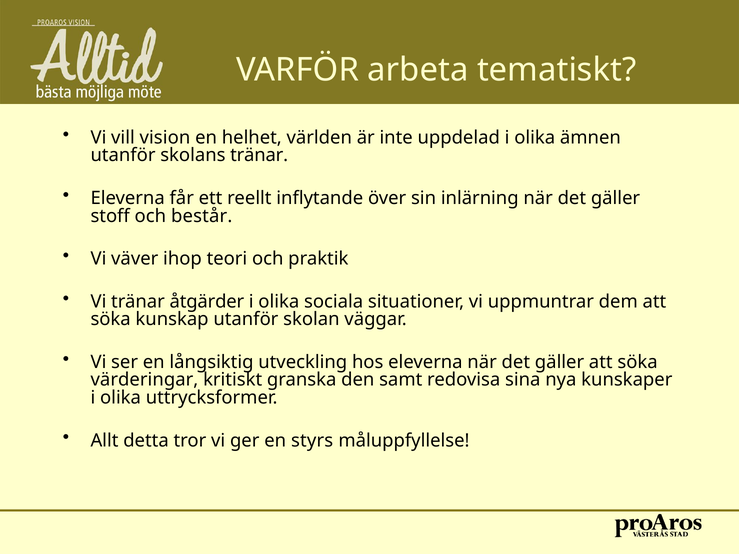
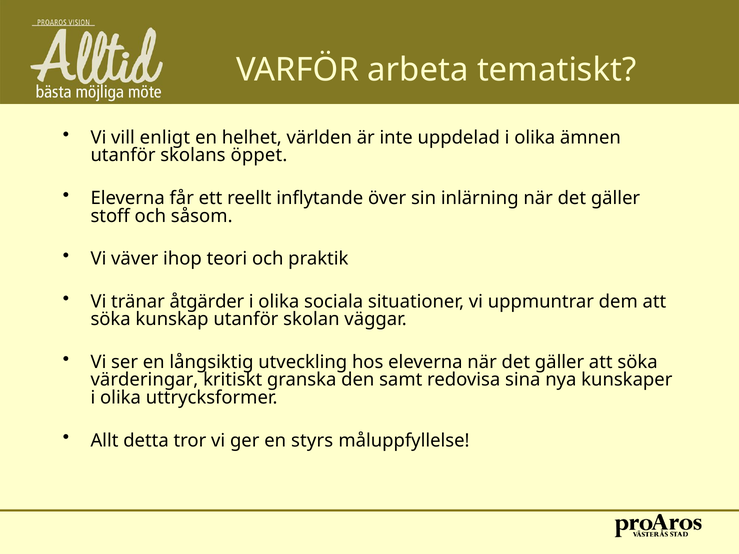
vision: vision -> enligt
skolans tränar: tränar -> öppet
består: består -> såsom
